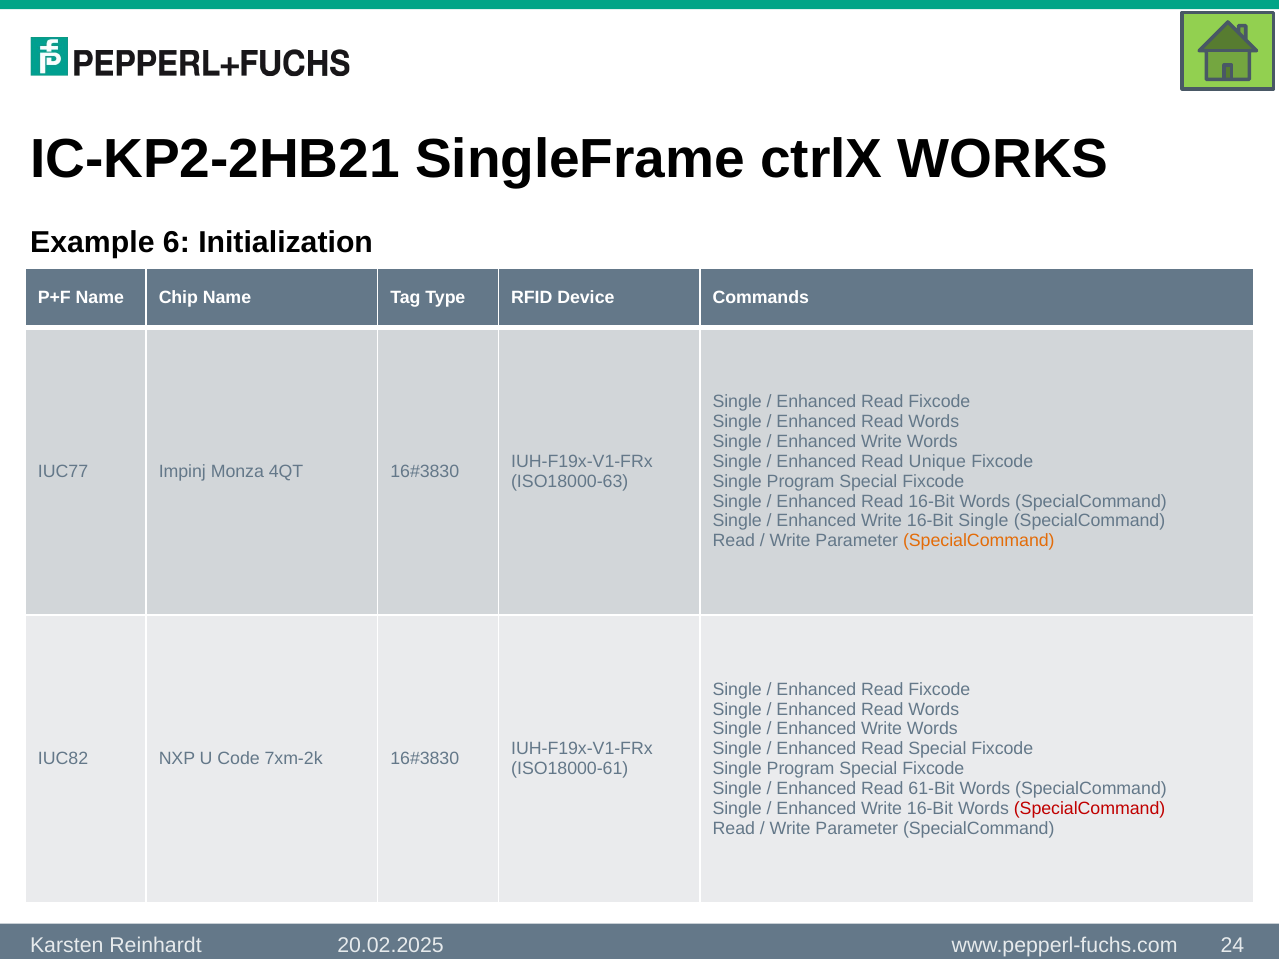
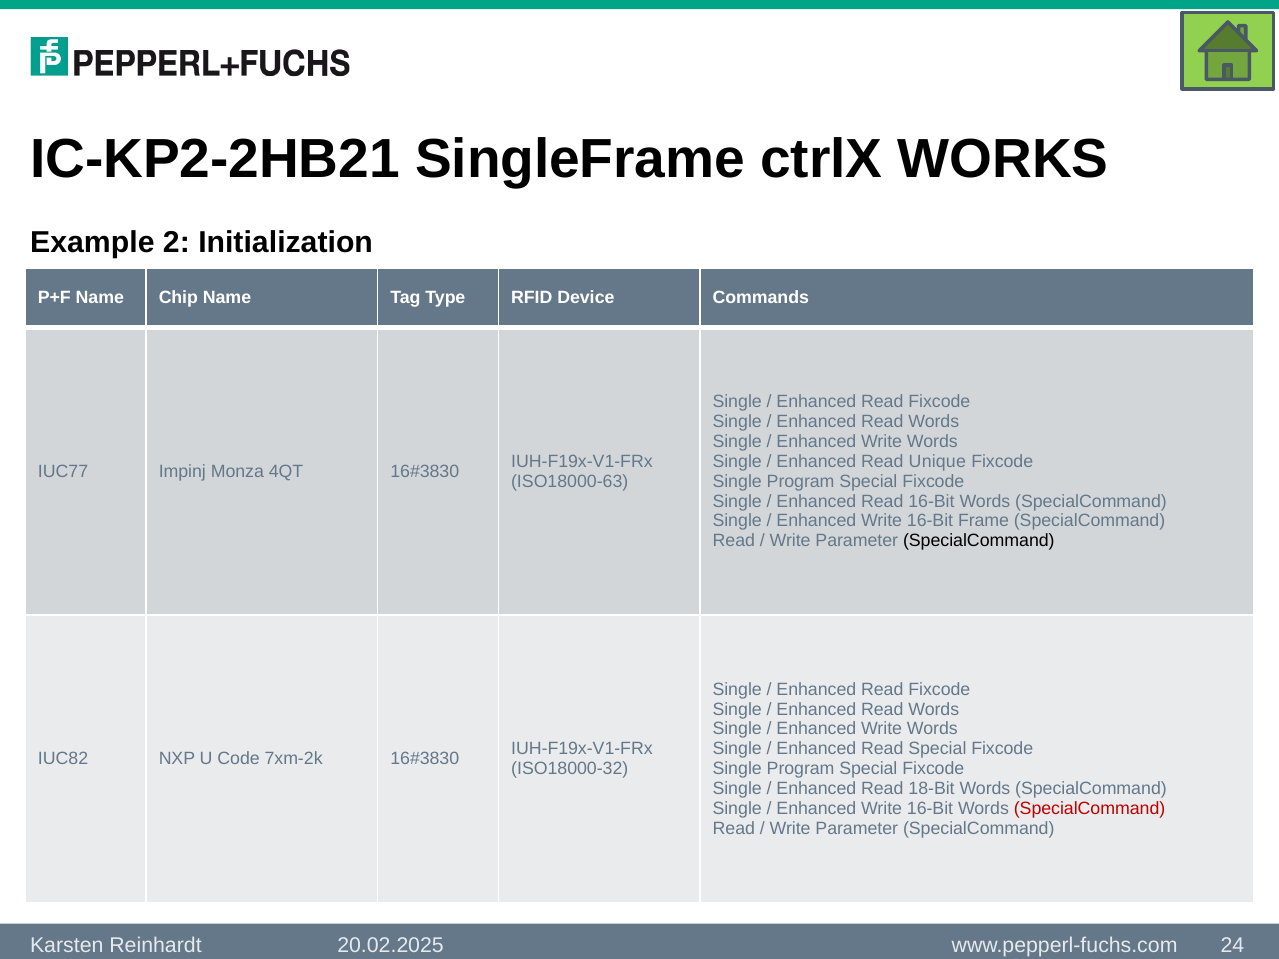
6: 6 -> 2
16-Bit Single: Single -> Frame
SpecialCommand at (979, 541) colour: orange -> black
ISO18000-61: ISO18000-61 -> ISO18000-32
61-Bit: 61-Bit -> 18-Bit
